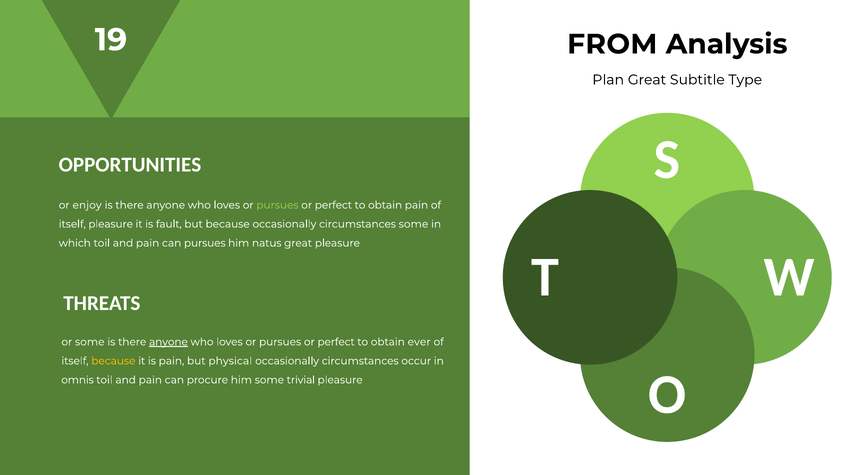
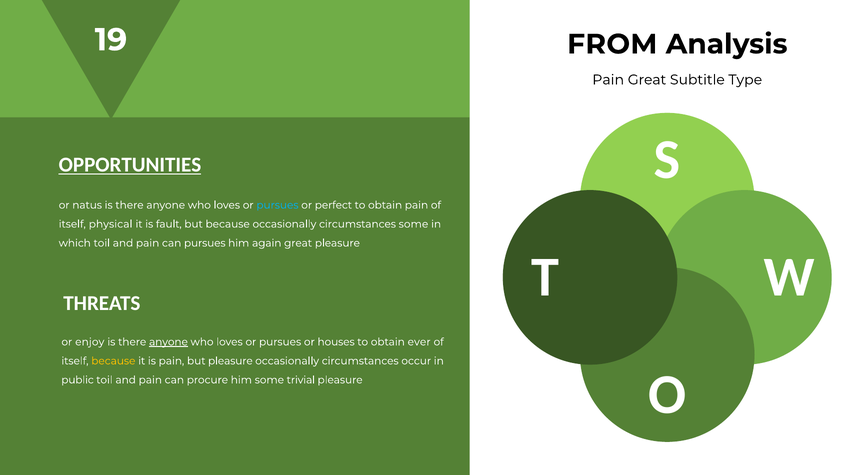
Plan at (608, 80): Plan -> Pain
OPPORTUNITIES underline: none -> present
enjoy: enjoy -> natus
pursues at (277, 205) colour: light green -> light blue
itself pleasure: pleasure -> physical
natus: natus -> again
or some: some -> enjoy
perfect at (336, 342): perfect -> houses
but physical: physical -> pleasure
omnis: omnis -> public
